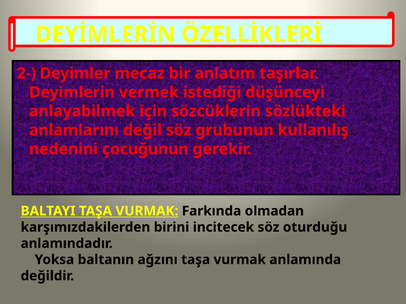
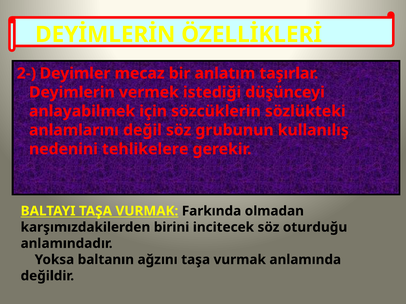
çocuğunun: çocuğunun -> tehlikelere
